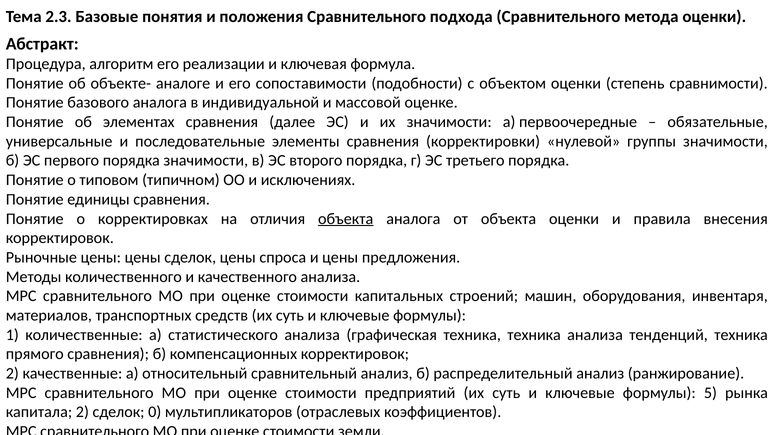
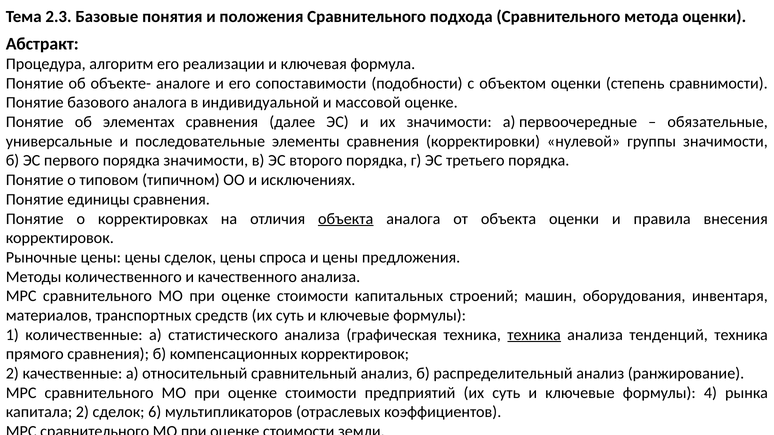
техника at (534, 335) underline: none -> present
5: 5 -> 4
0: 0 -> 6
